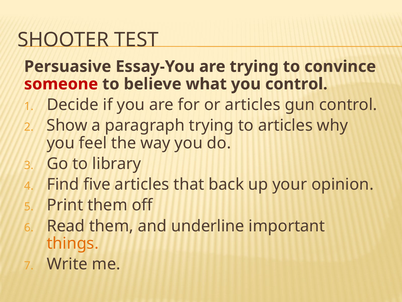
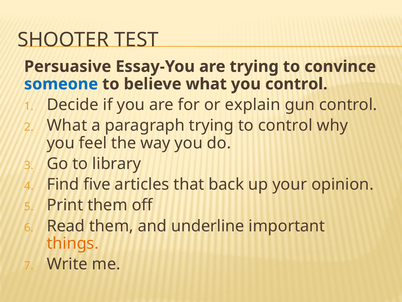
someone colour: red -> blue
or articles: articles -> explain
Show at (67, 125): Show -> What
to articles: articles -> control
